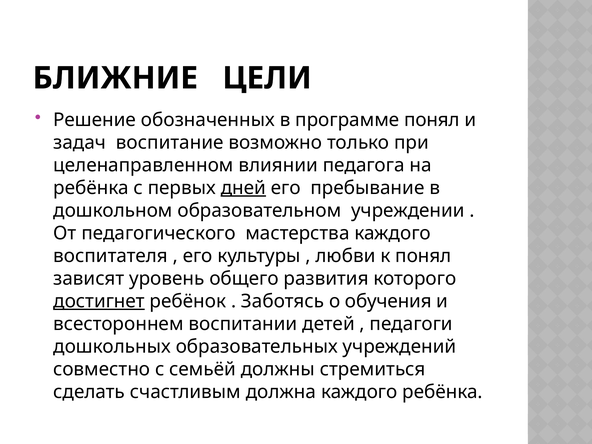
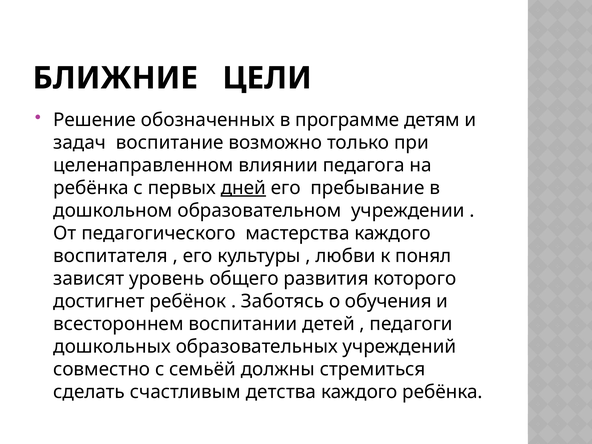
программе понял: понял -> детям
достигнет underline: present -> none
должна: должна -> детства
